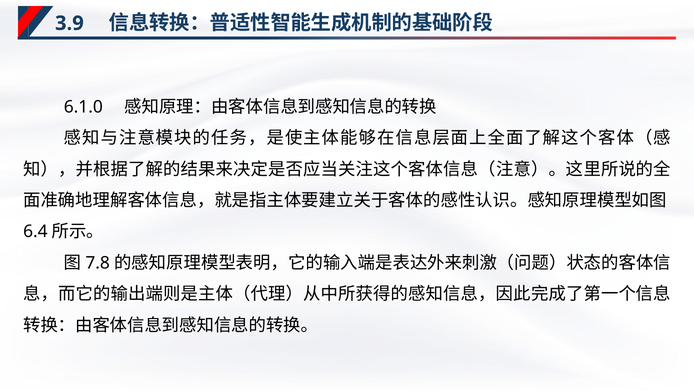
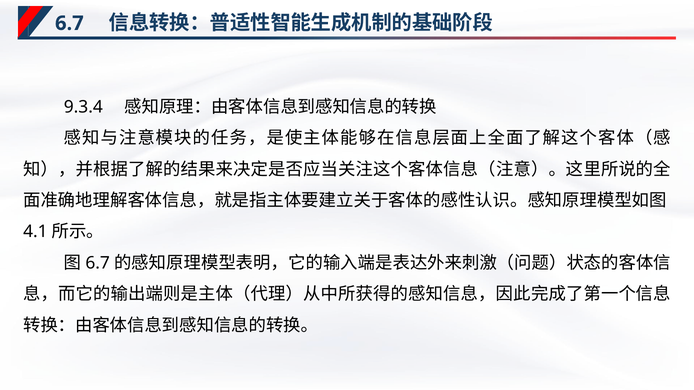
3.9 at (69, 23): 3.9 -> 6.7
6.1.0: 6.1.0 -> 9.3.4
6.4: 6.4 -> 4.1
7.8 at (98, 263): 7.8 -> 6.7
